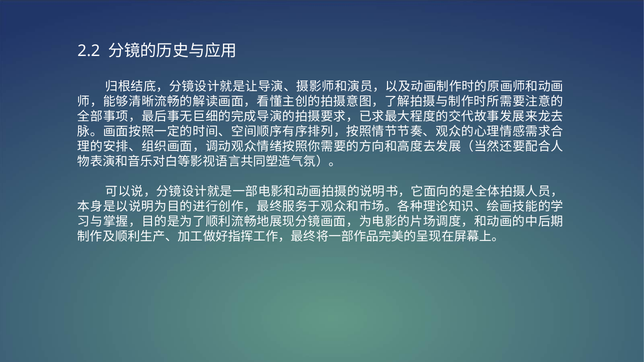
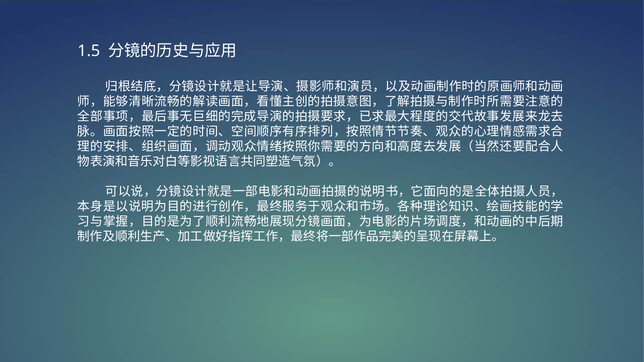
2.2: 2.2 -> 1.5
